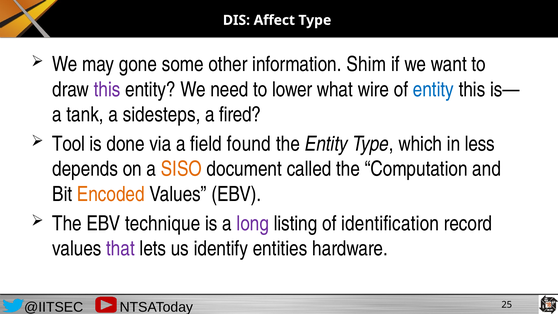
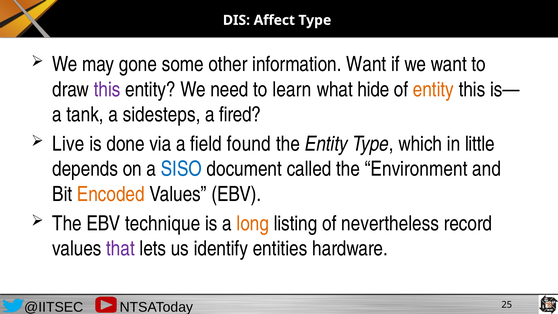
information Shim: Shim -> Want
lower: lower -> learn
wire: wire -> hide
entity at (433, 89) colour: blue -> orange
Tool: Tool -> Live
less: less -> little
SISO colour: orange -> blue
Computation: Computation -> Environment
long colour: purple -> orange
identification: identification -> nevertheless
